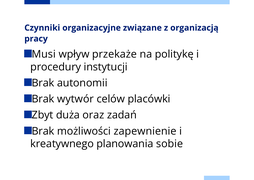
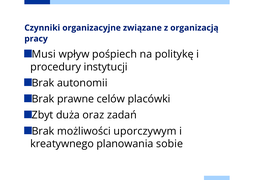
przekaże: przekaże -> pośpiech
wytwór: wytwór -> prawne
zapewnienie: zapewnienie -> uporczywym
